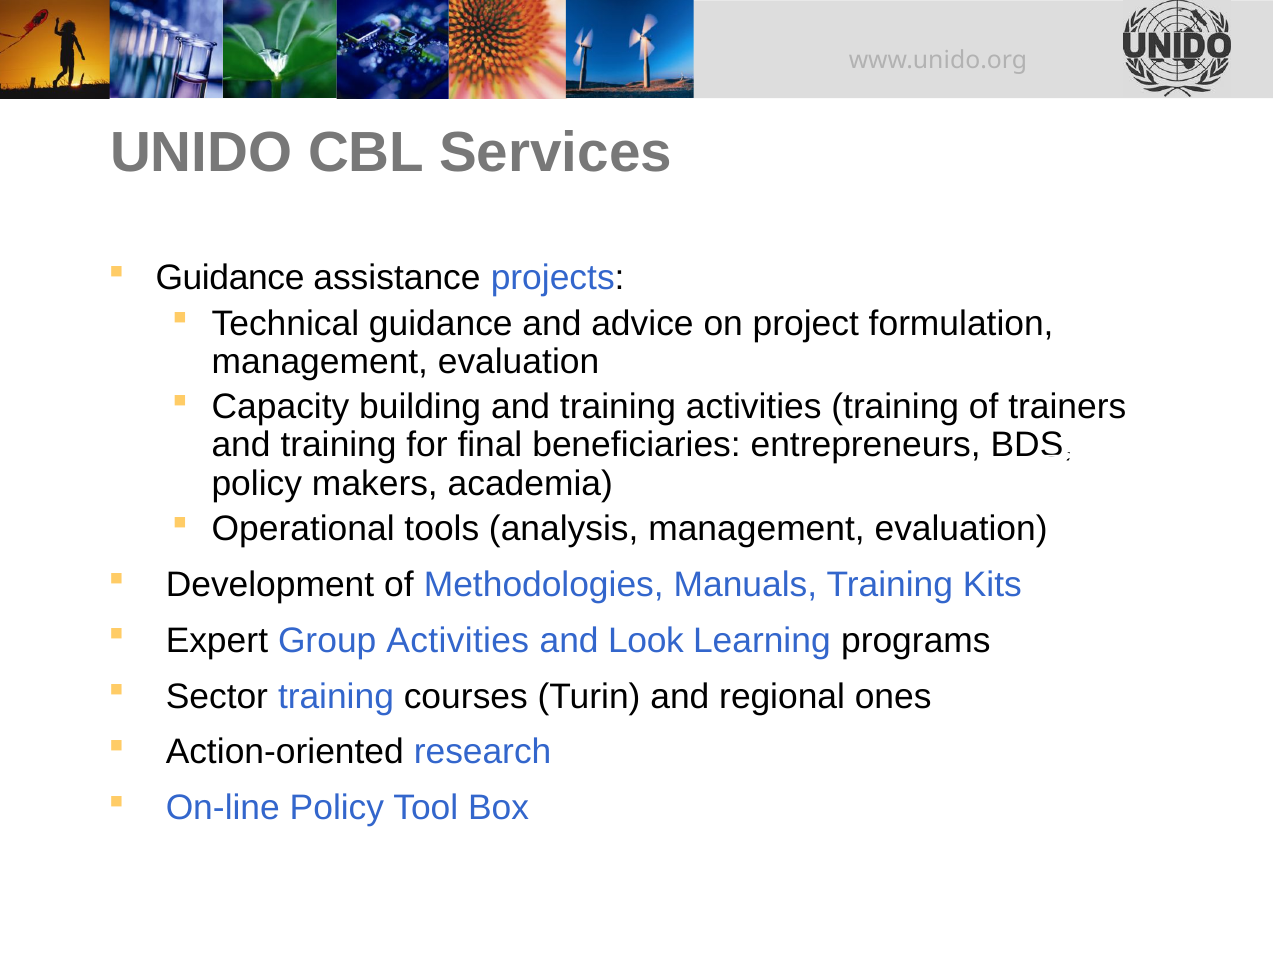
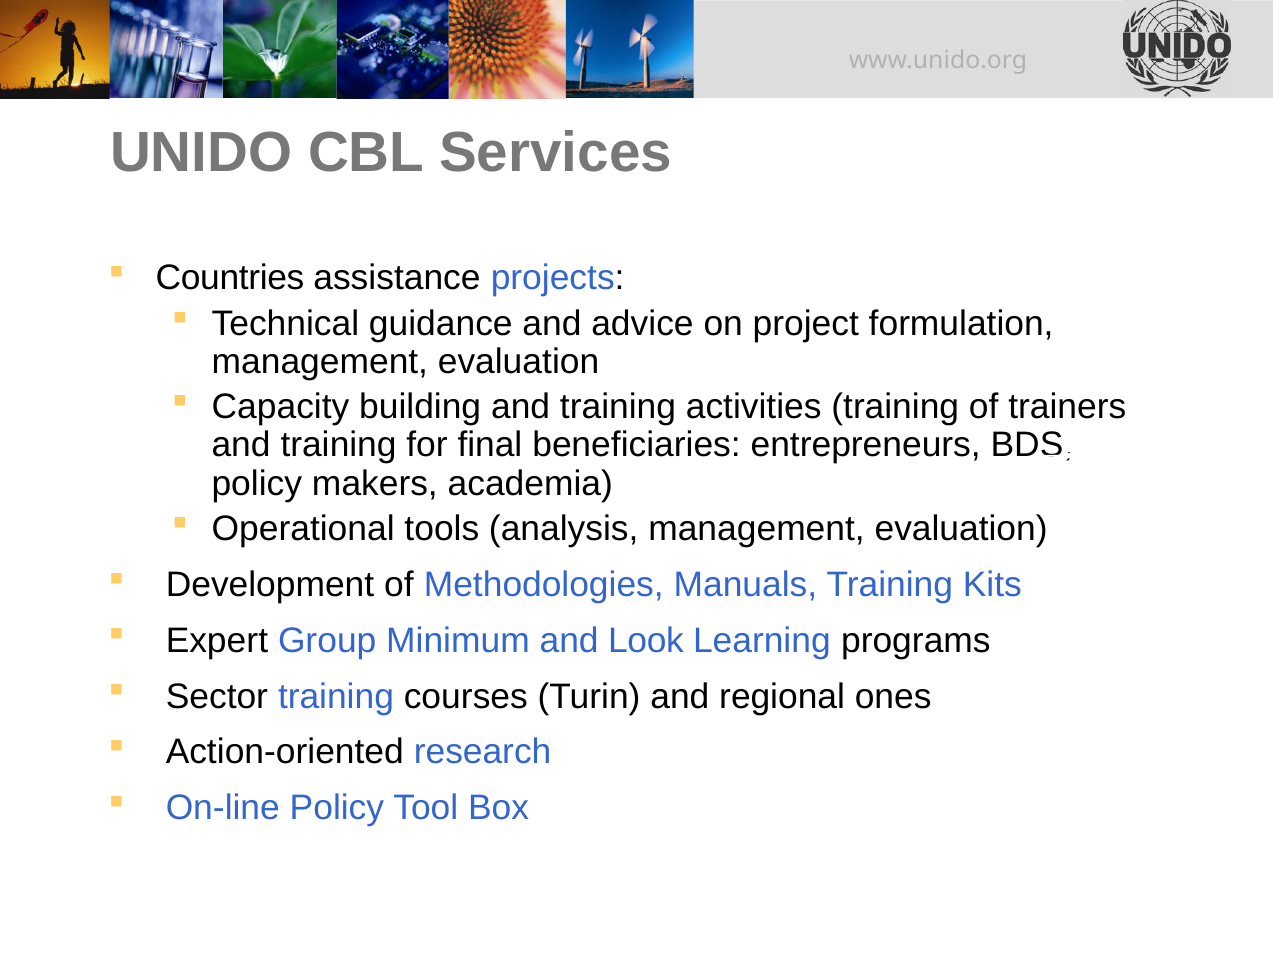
Guidance at (230, 278): Guidance -> Countries
Group Activities: Activities -> Minimum
